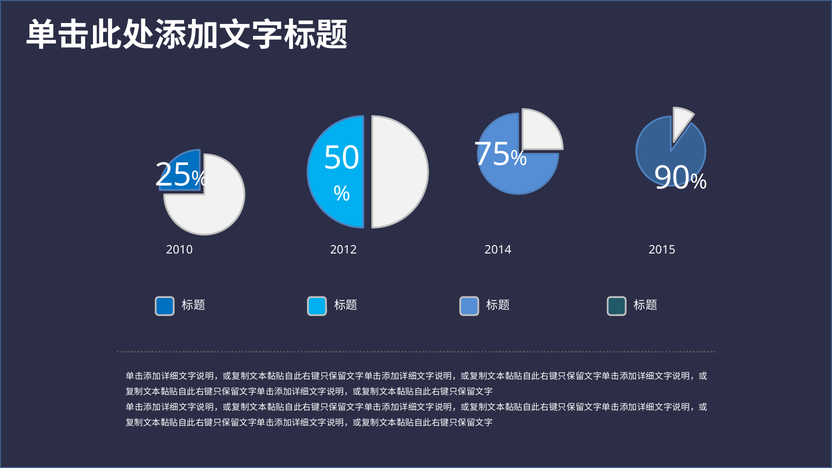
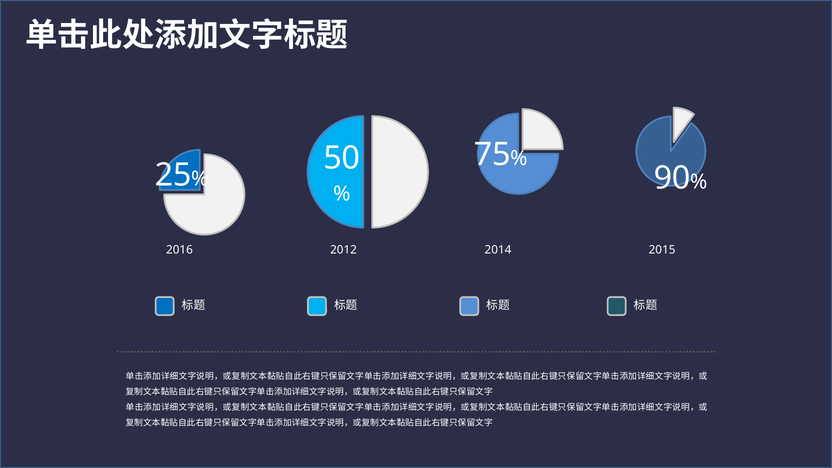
2010: 2010 -> 2016
